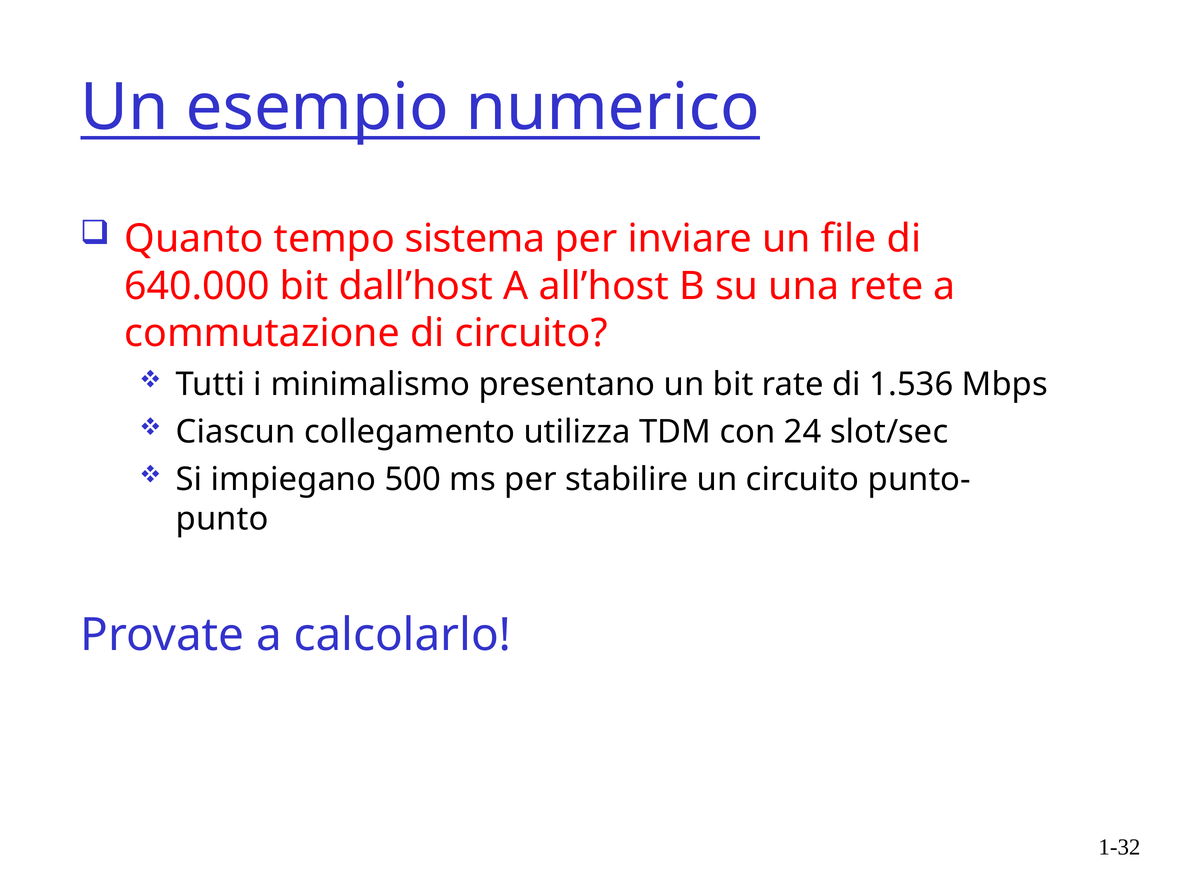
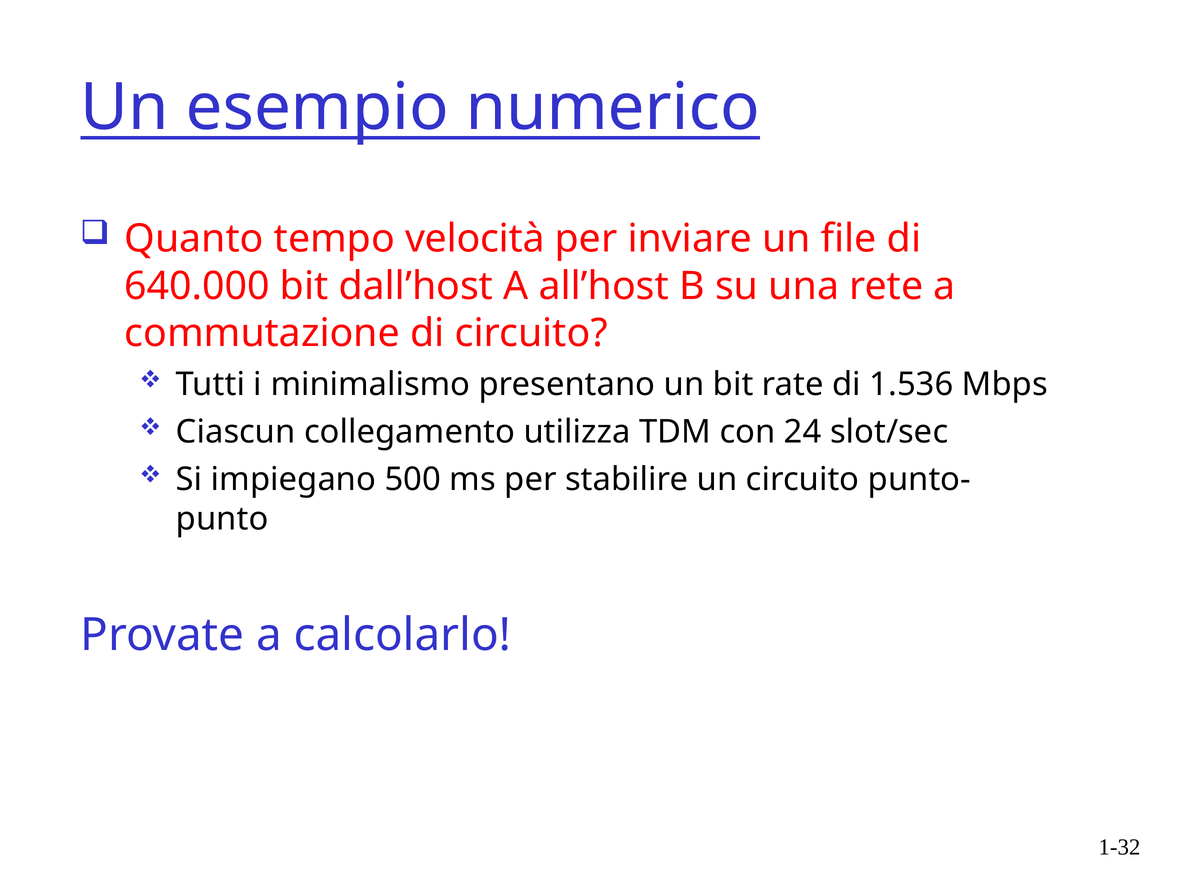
sistema: sistema -> velocità
